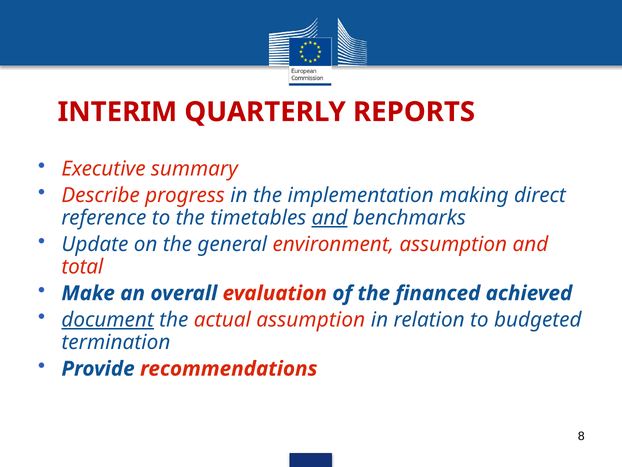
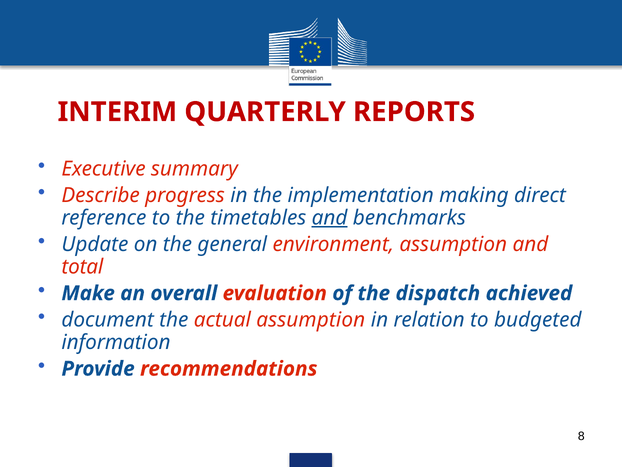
financed: financed -> dispatch
document underline: present -> none
termination: termination -> information
